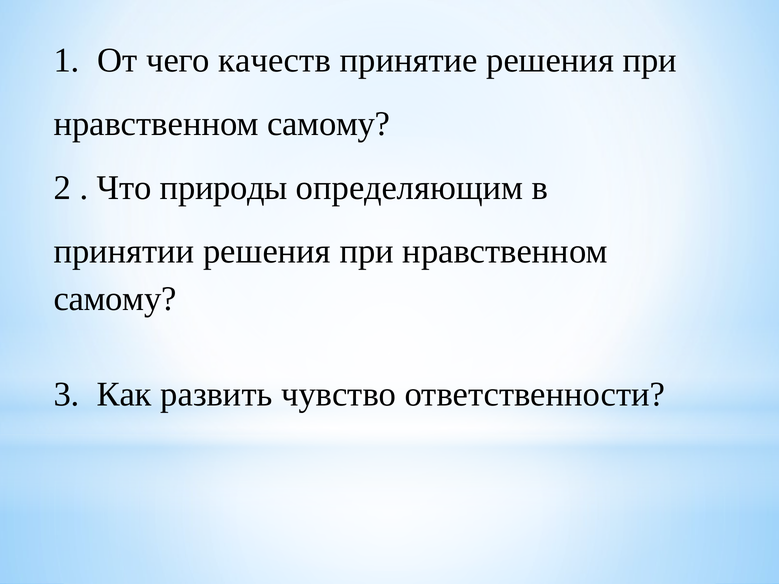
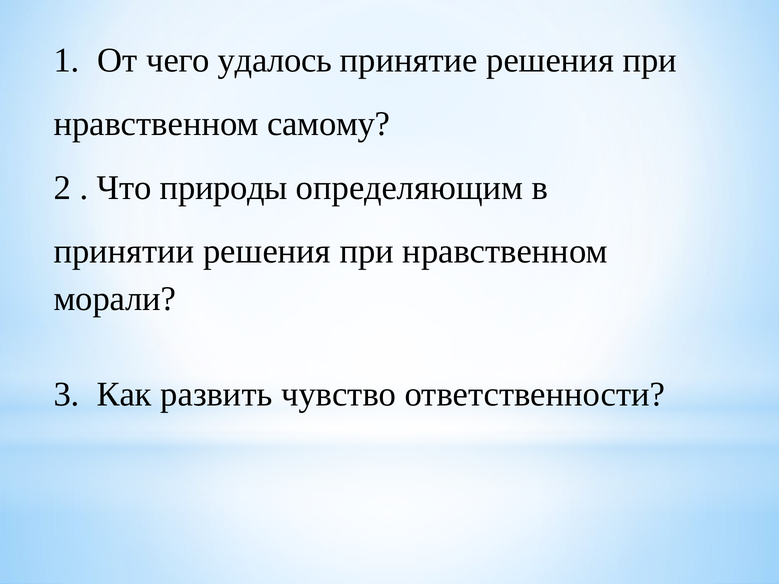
качеств: качеств -> удалось
самому at (115, 299): самому -> морали
